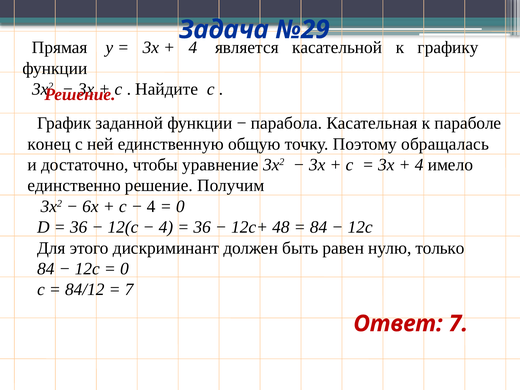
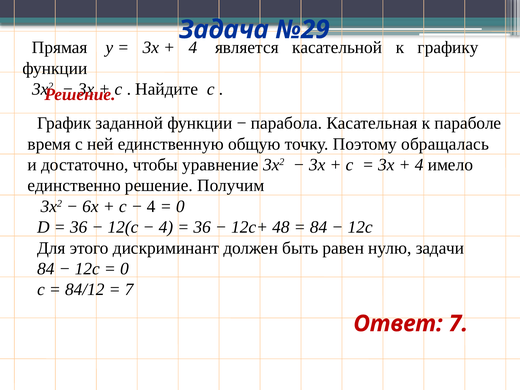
конец: конец -> время
только: только -> задачи
